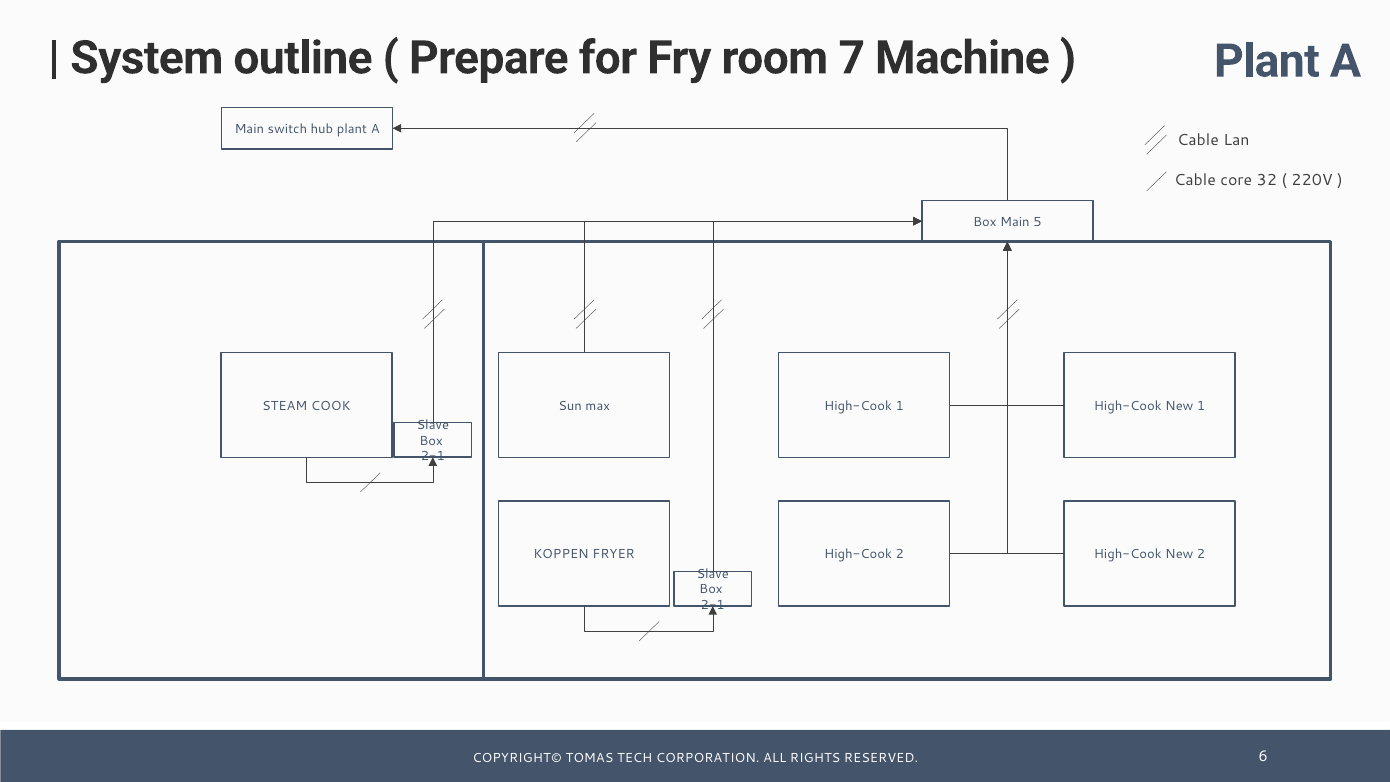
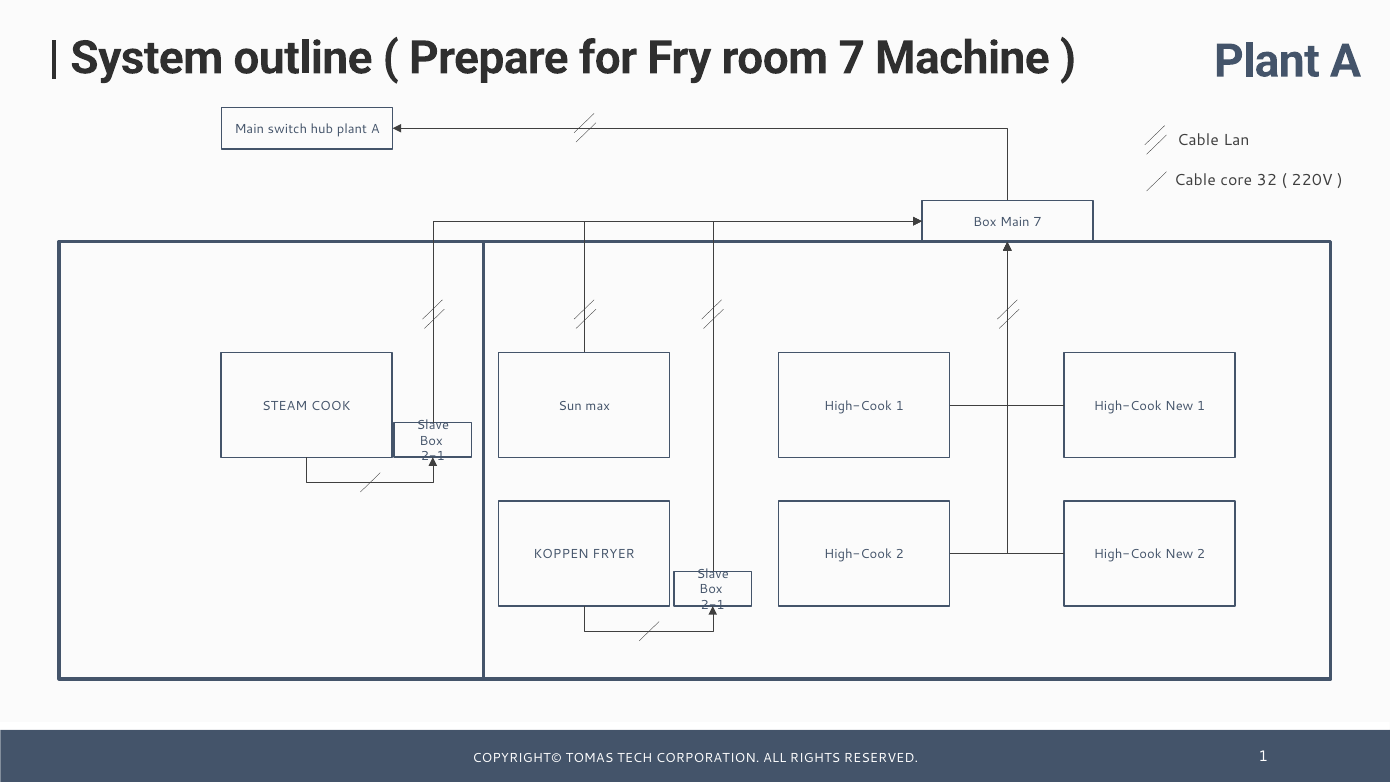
Main 5: 5 -> 7
RESERVED 6: 6 -> 1
